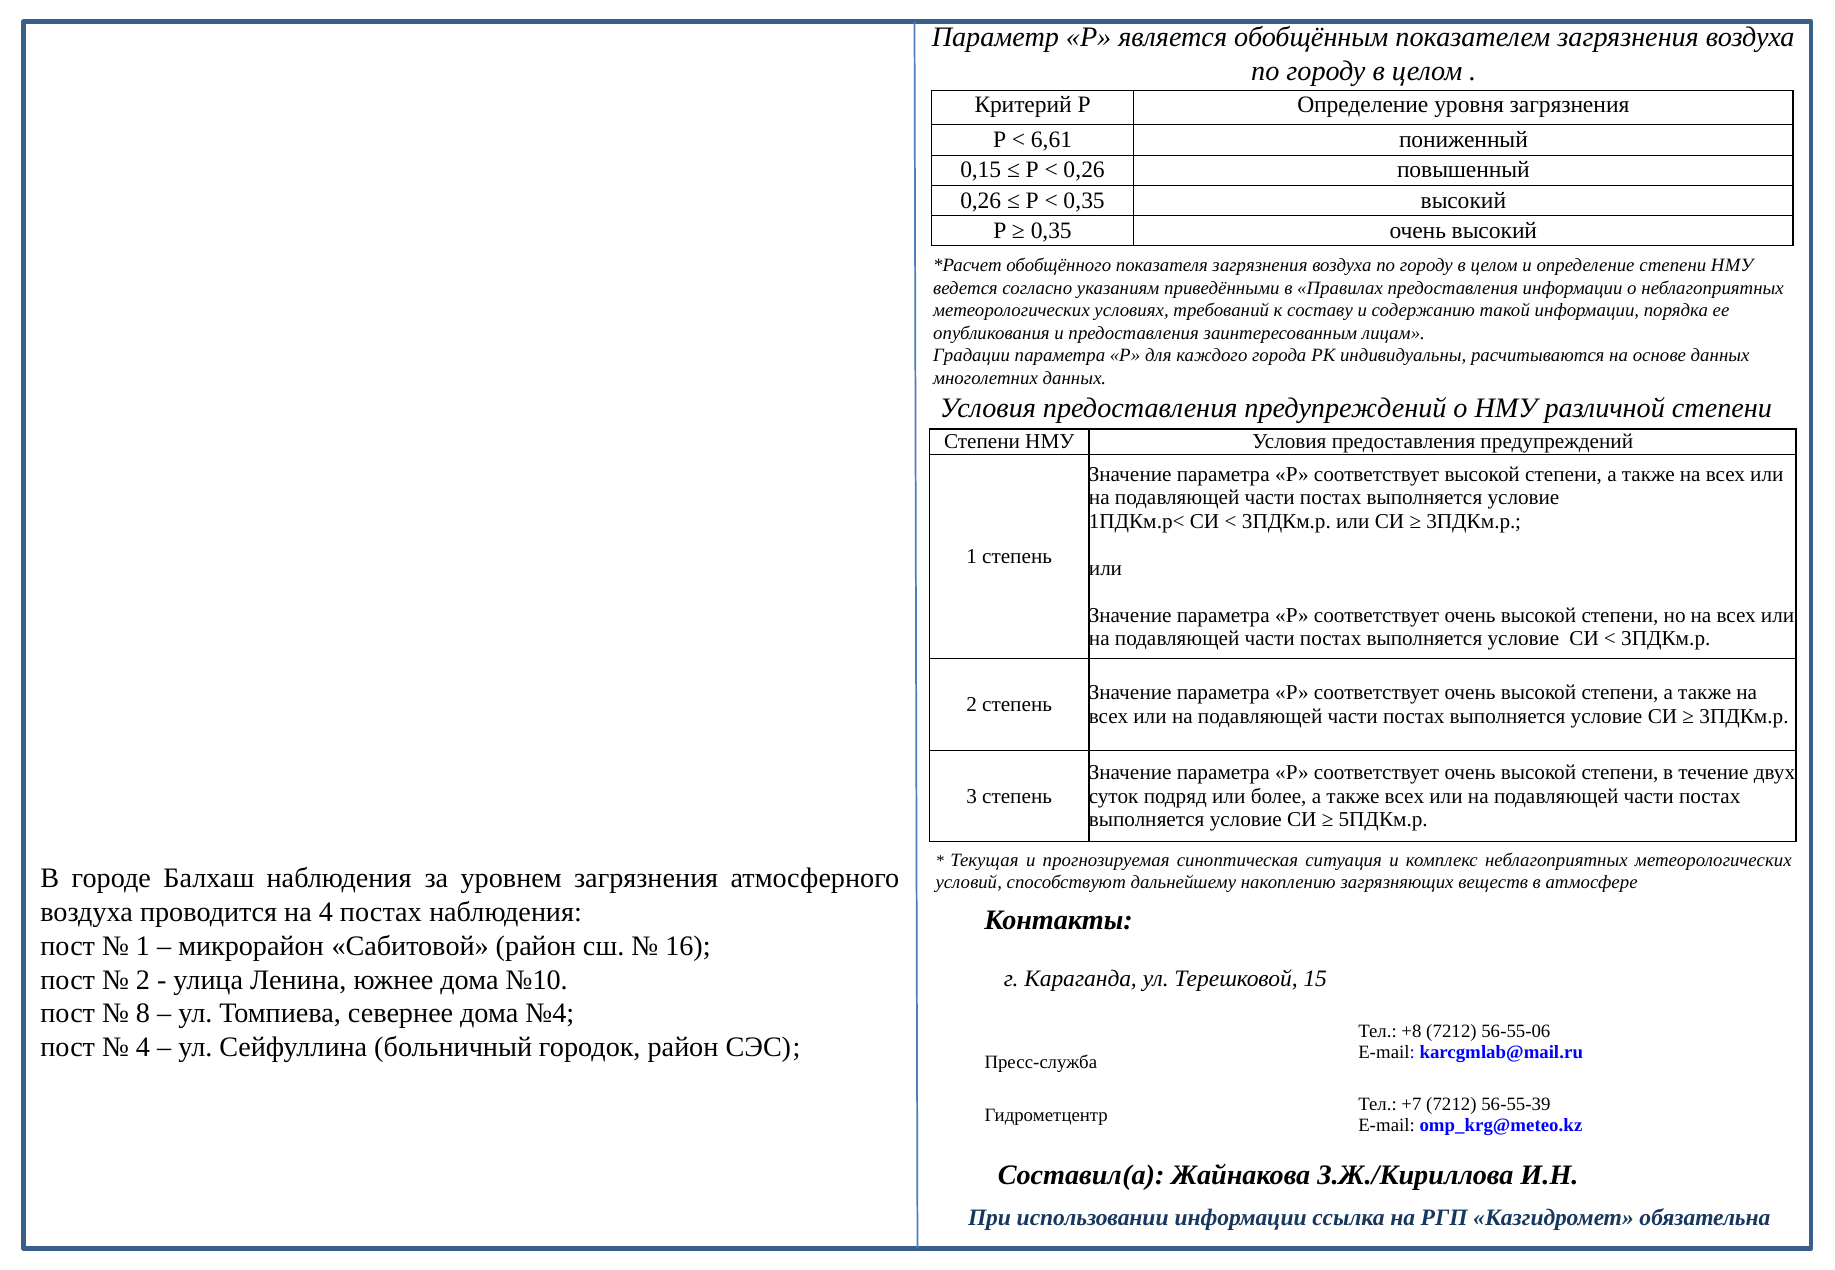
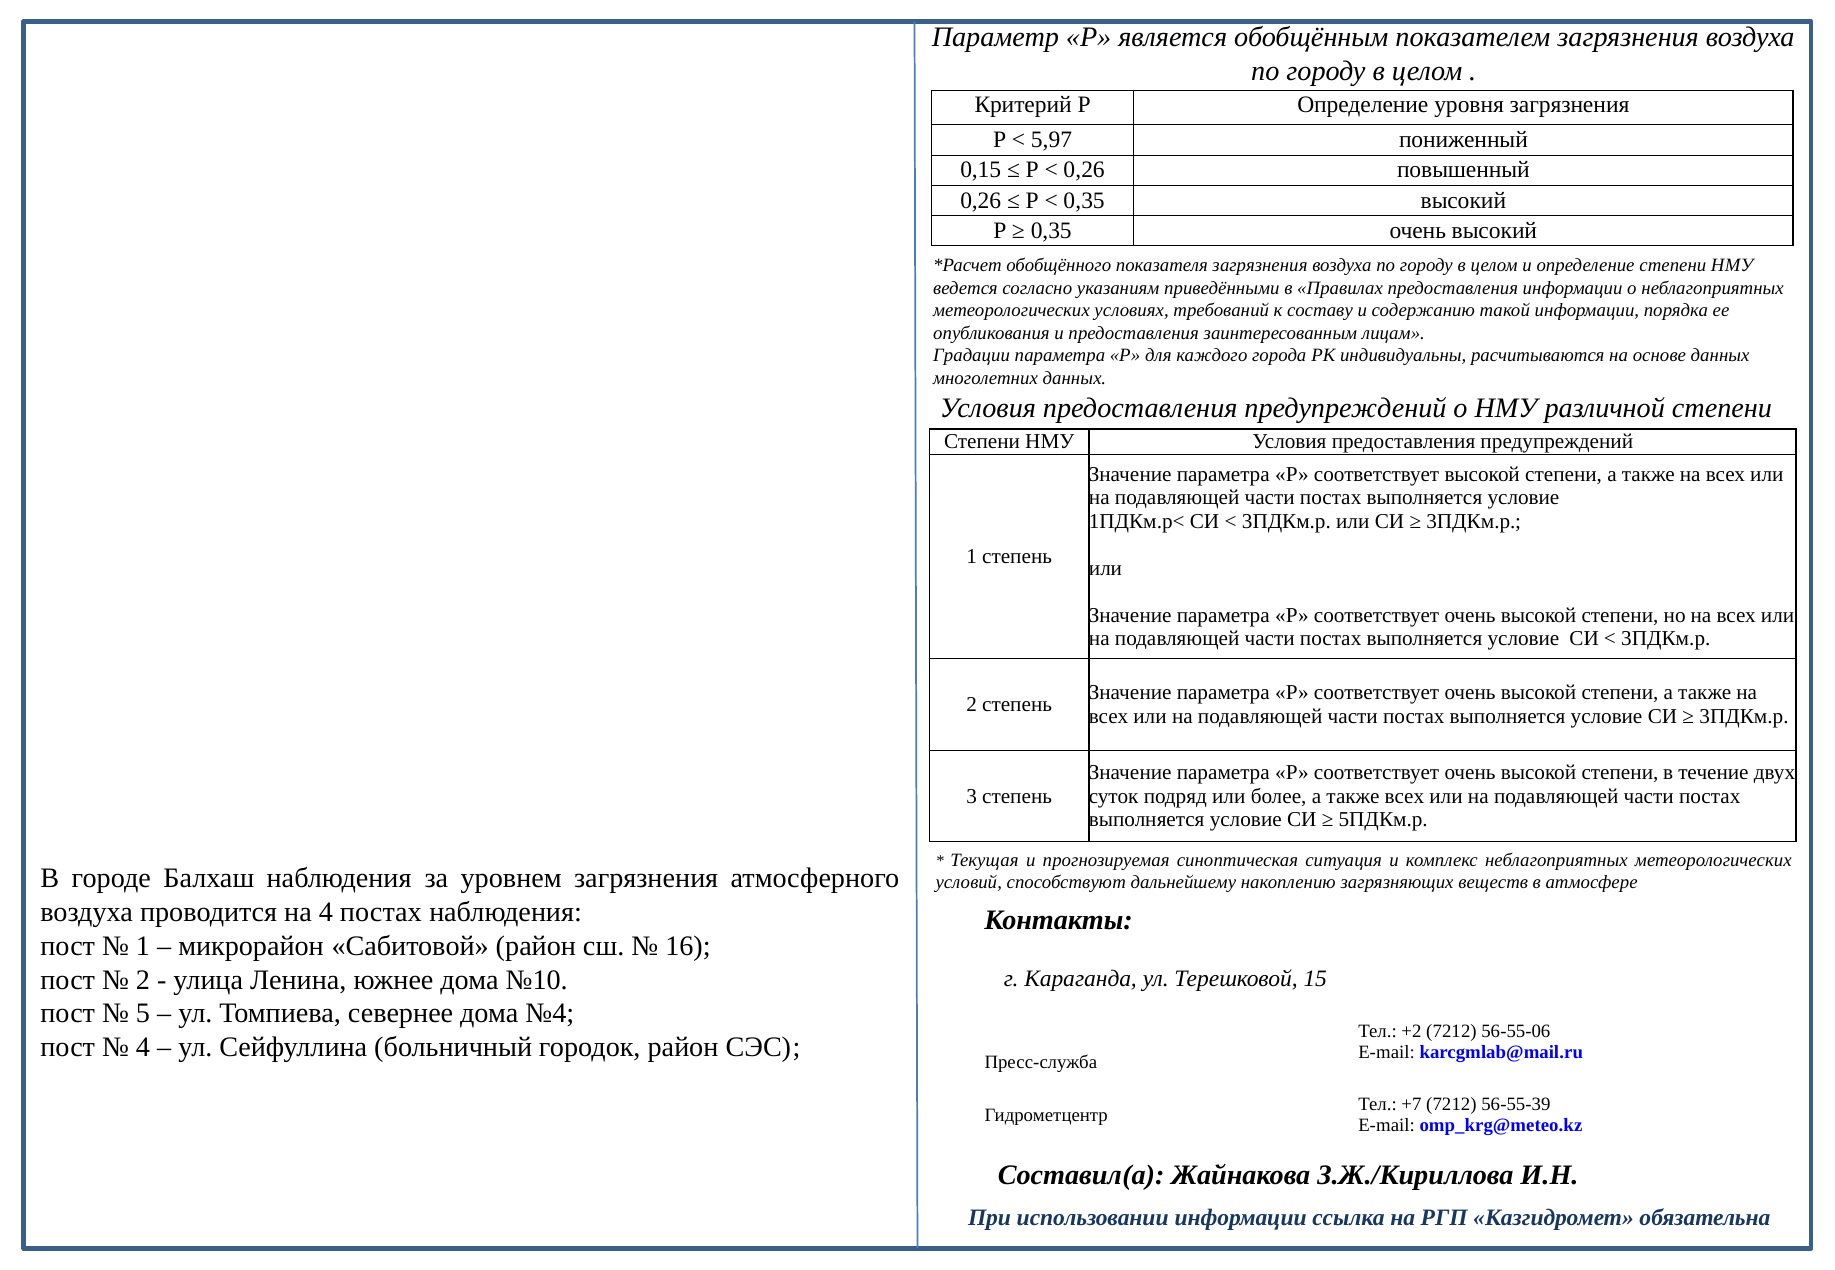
6,61: 6,61 -> 5,97
8: 8 -> 5
+8: +8 -> +2
